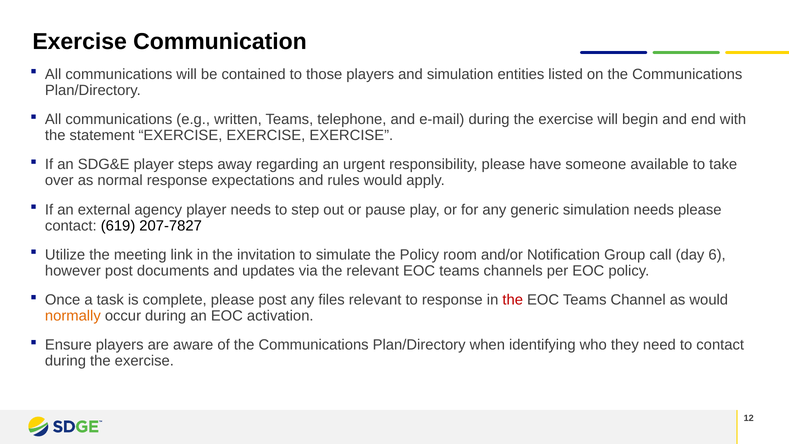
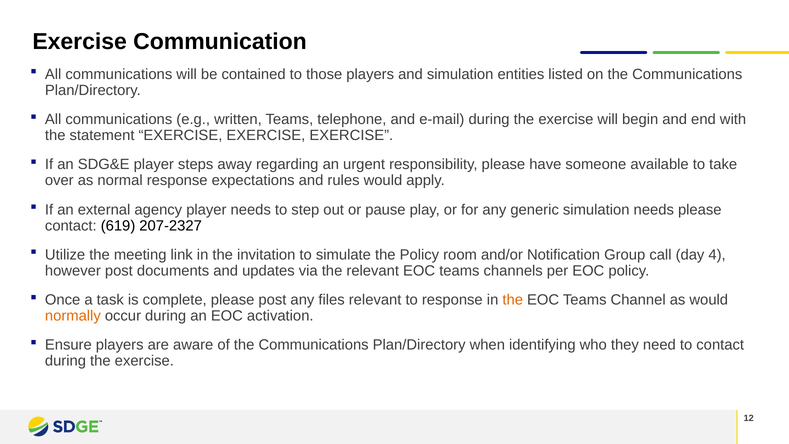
207-7827: 207-7827 -> 207-2327
6: 6 -> 4
the at (513, 300) colour: red -> orange
